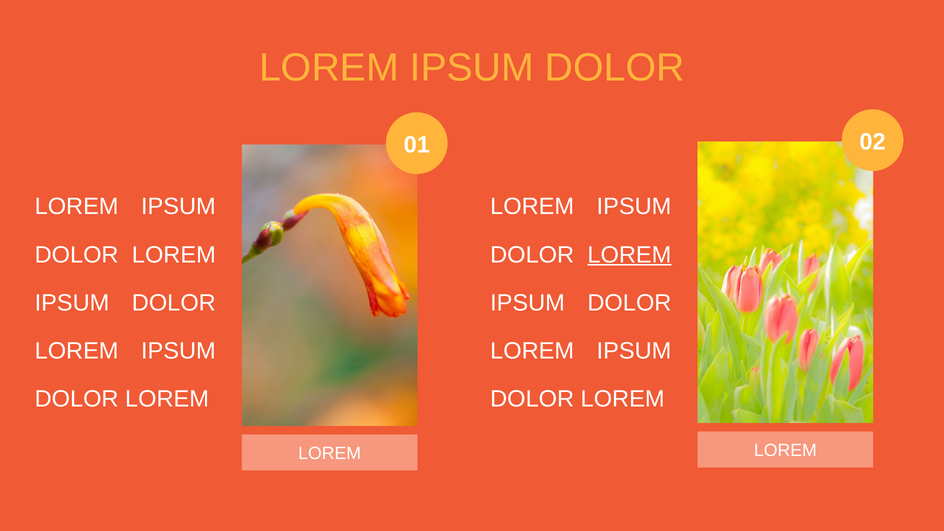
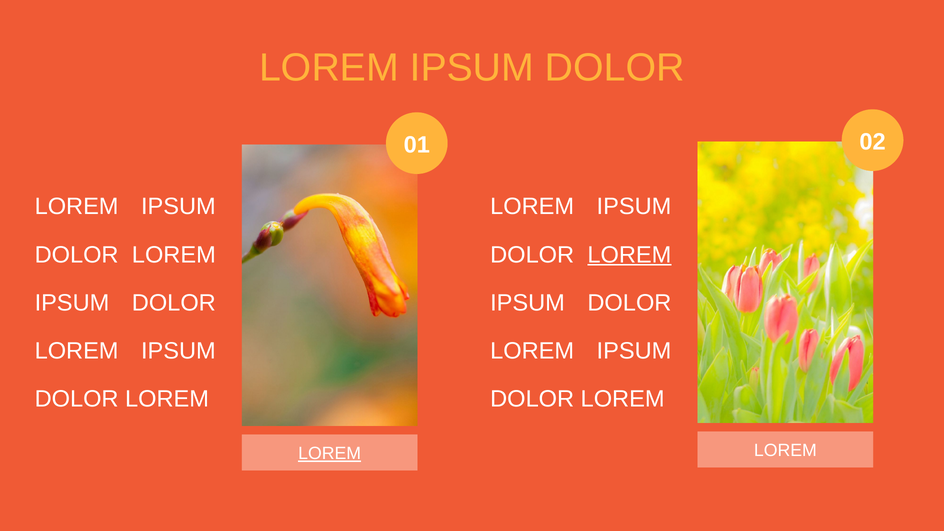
LOREM at (330, 454) underline: none -> present
